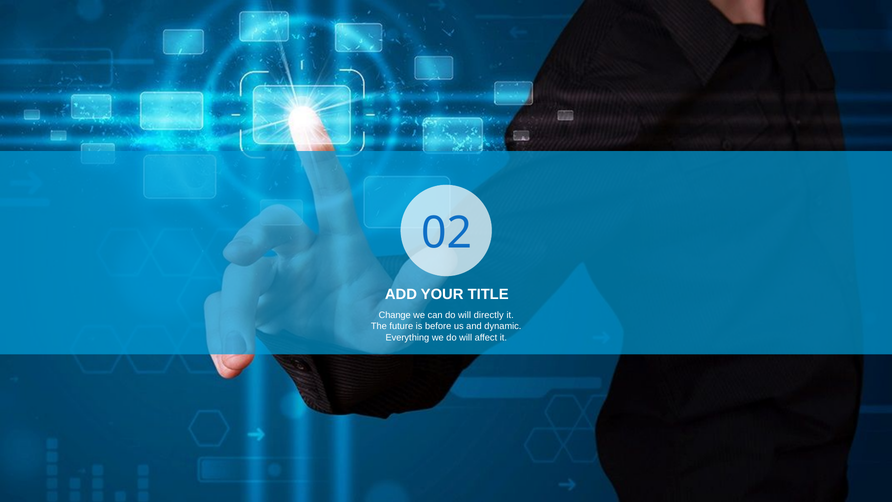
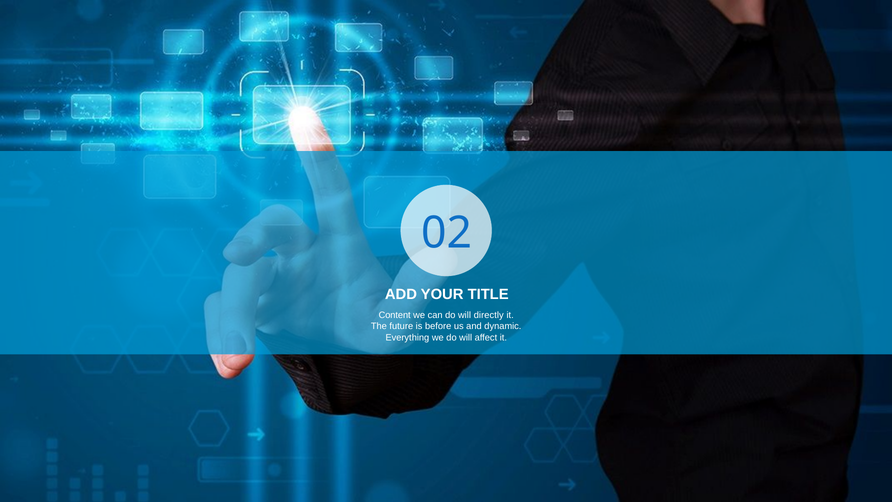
Change: Change -> Content
